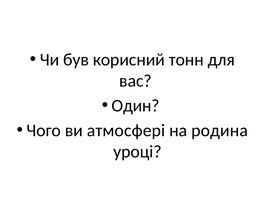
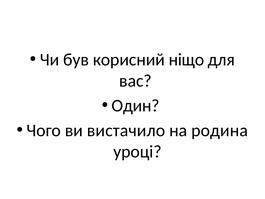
тонн: тонн -> ніщо
атмосфері: атмосфері -> вистачило
